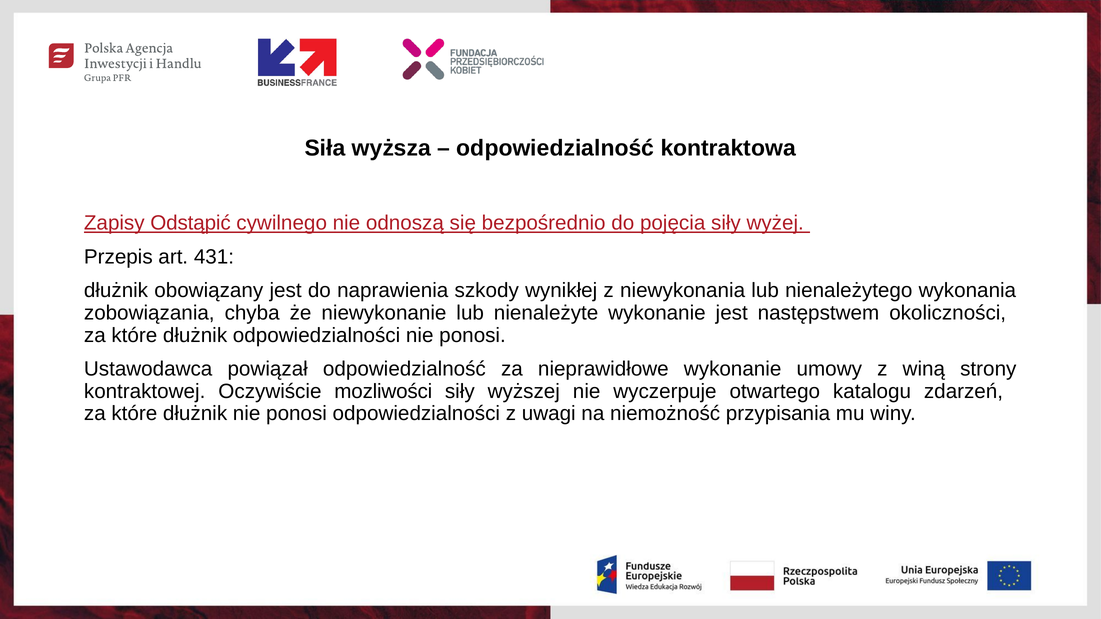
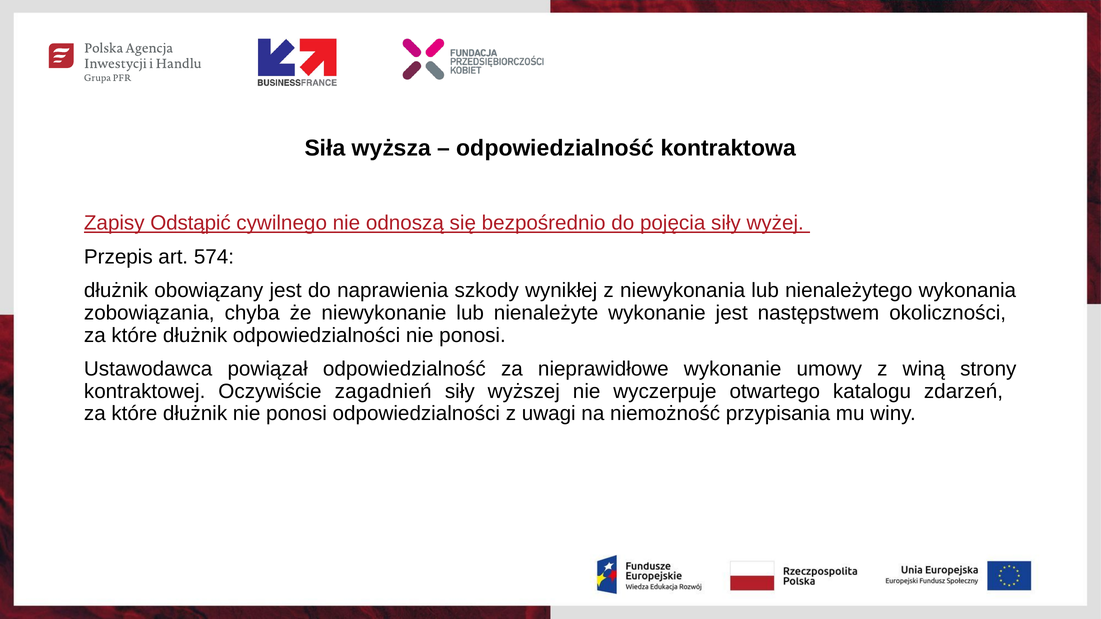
431: 431 -> 574
mozliwości: mozliwości -> zagadnień
